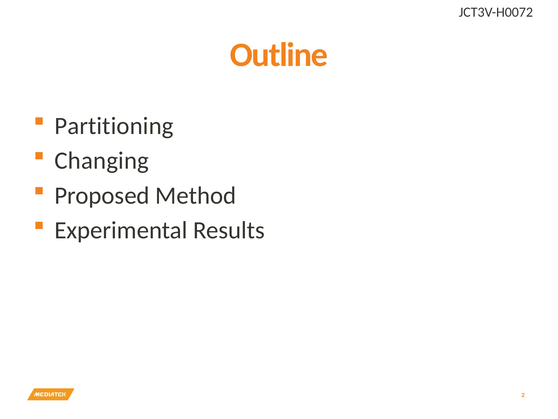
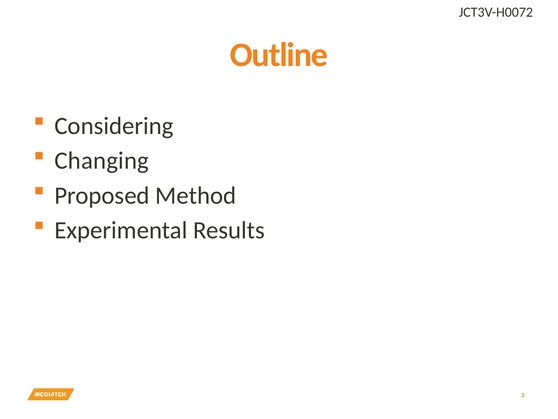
Partitioning: Partitioning -> Considering
